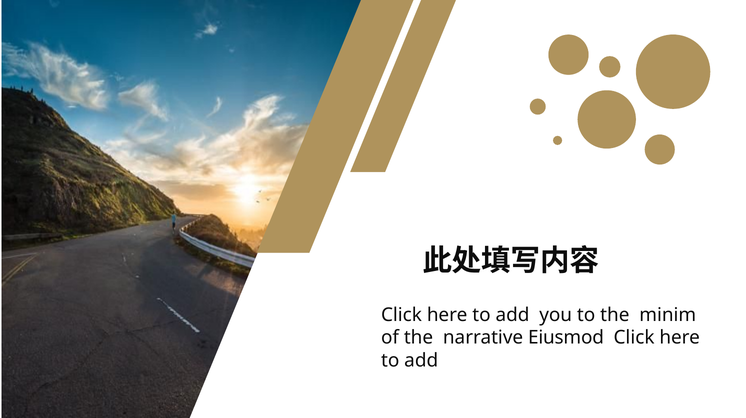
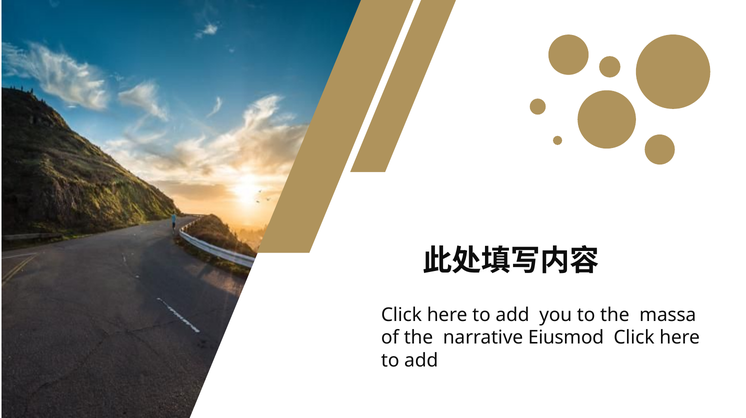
minim: minim -> massa
